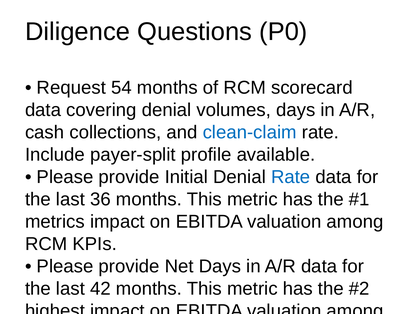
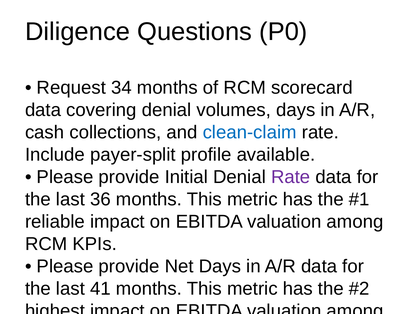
54: 54 -> 34
Rate at (291, 177) colour: blue -> purple
metrics: metrics -> reliable
42: 42 -> 41
